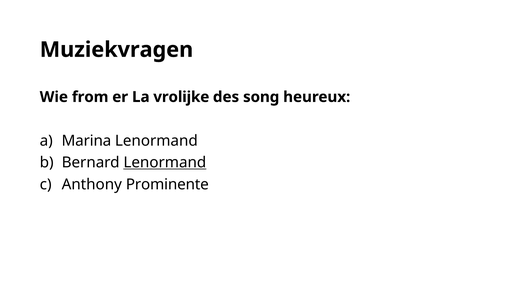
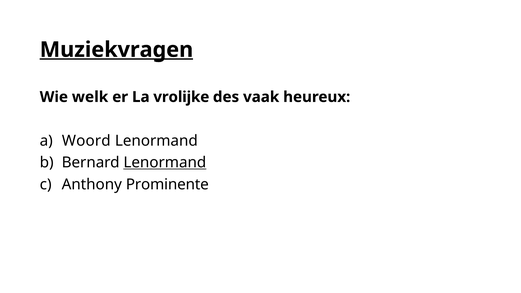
Muziekvragen underline: none -> present
from: from -> welk
song: song -> vaak
Marina: Marina -> Woord
